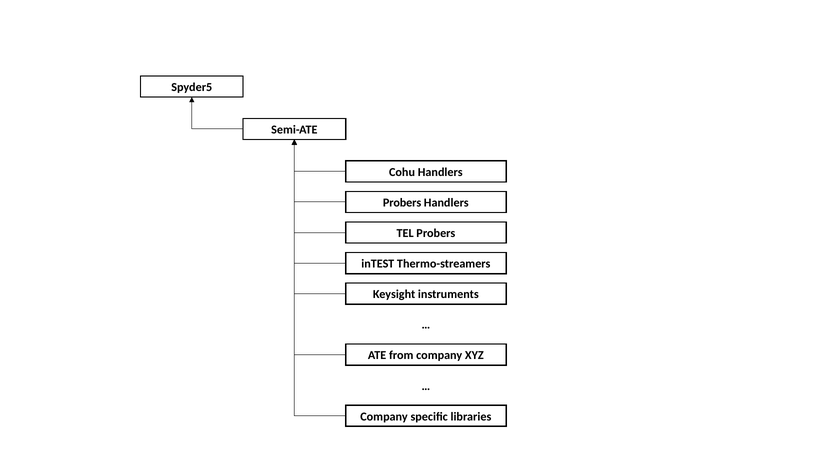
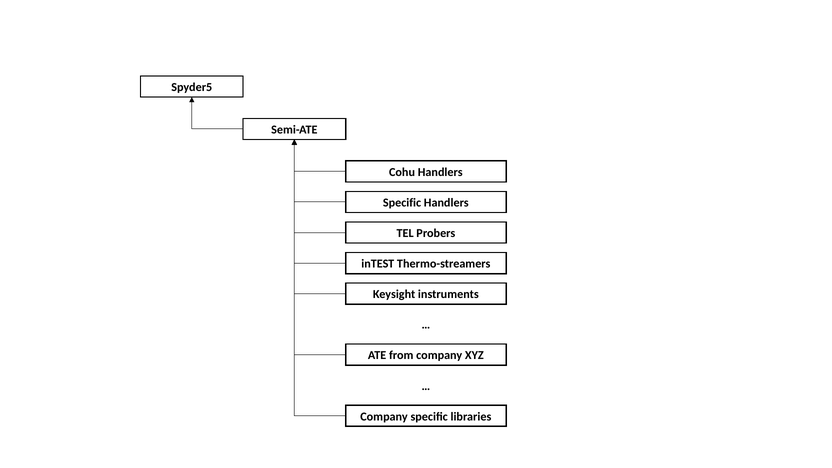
Probers at (402, 203): Probers -> Specific
